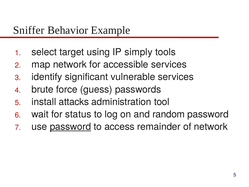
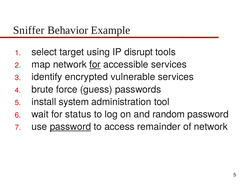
simply: simply -> disrupt
for at (95, 64) underline: none -> present
significant: significant -> encrypted
attacks: attacks -> system
